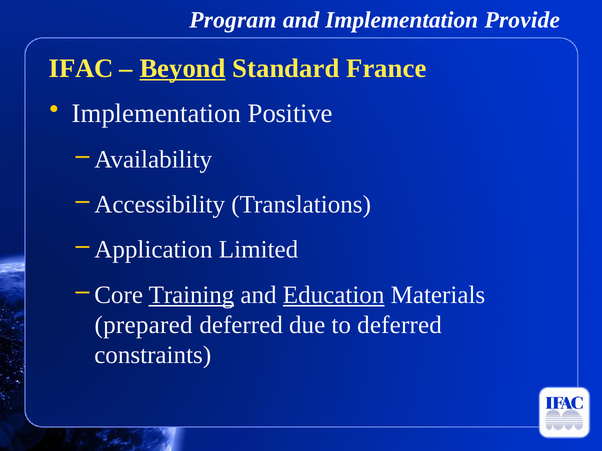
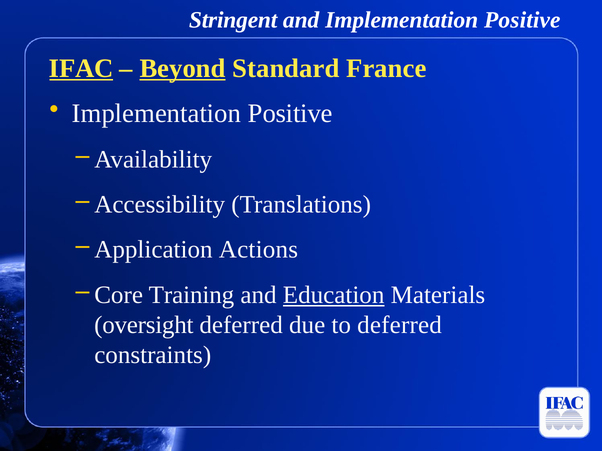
Program: Program -> Stringent
and Implementation Provide: Provide -> Positive
IFAC underline: none -> present
Limited: Limited -> Actions
Training underline: present -> none
prepared: prepared -> oversight
